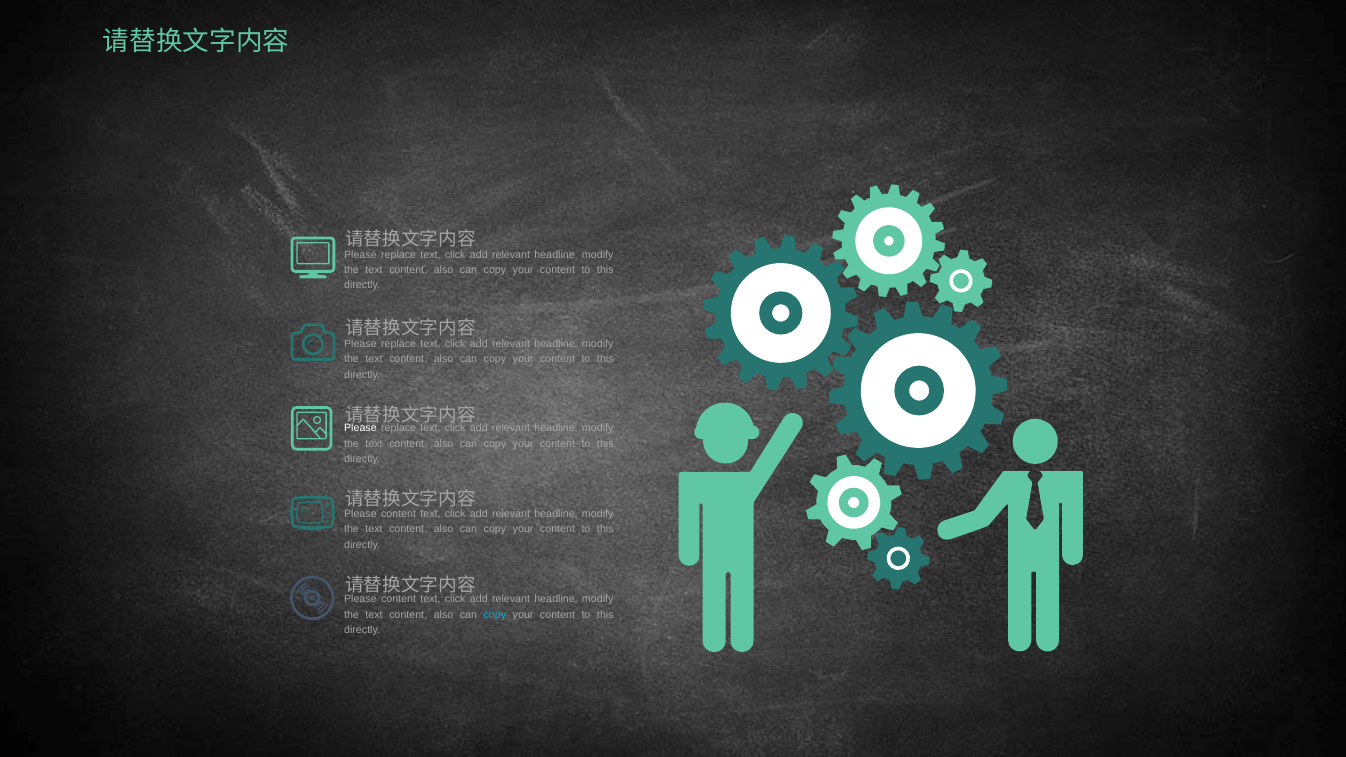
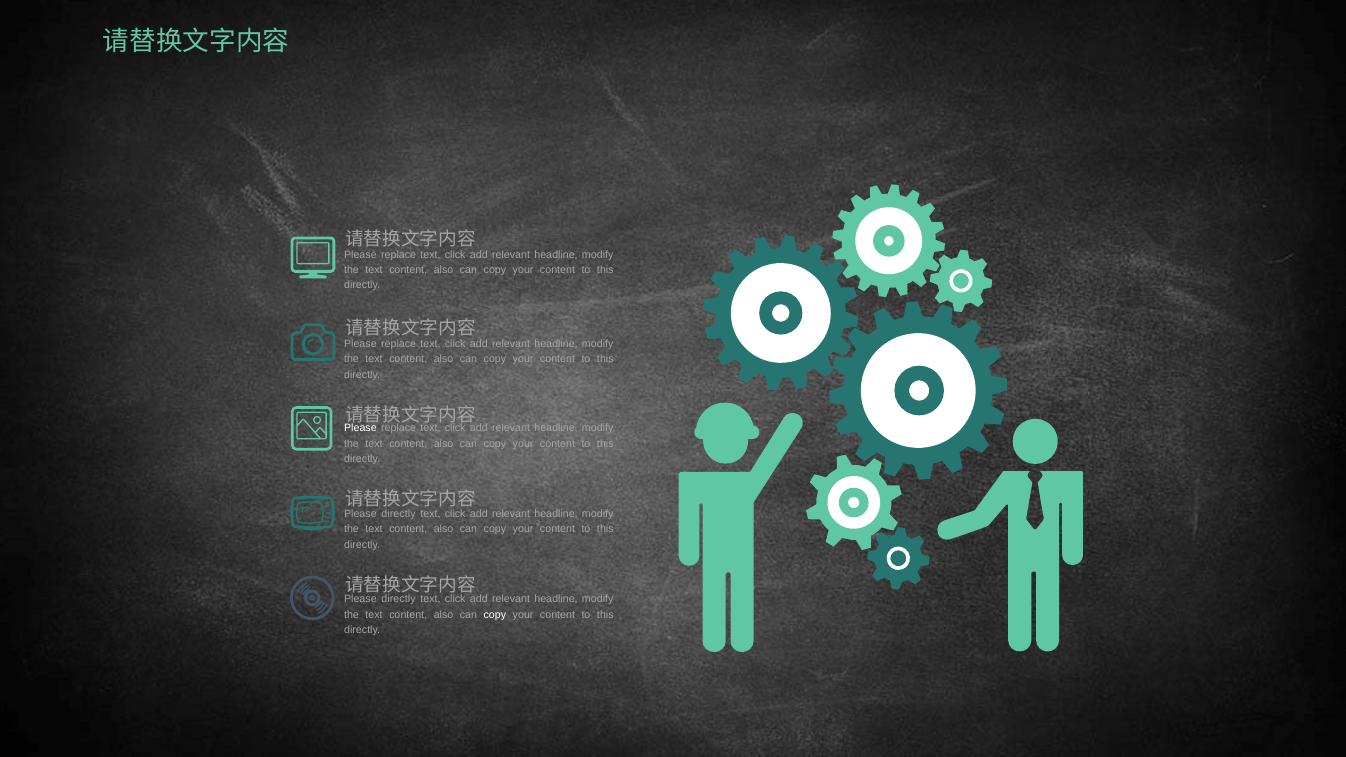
content at (399, 514): content -> directly
content at (399, 599): content -> directly
copy at (495, 615) colour: light blue -> white
